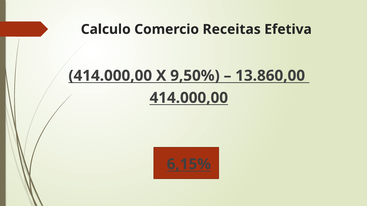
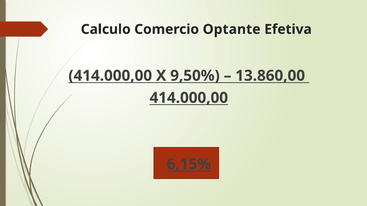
Receitas: Receitas -> Optante
